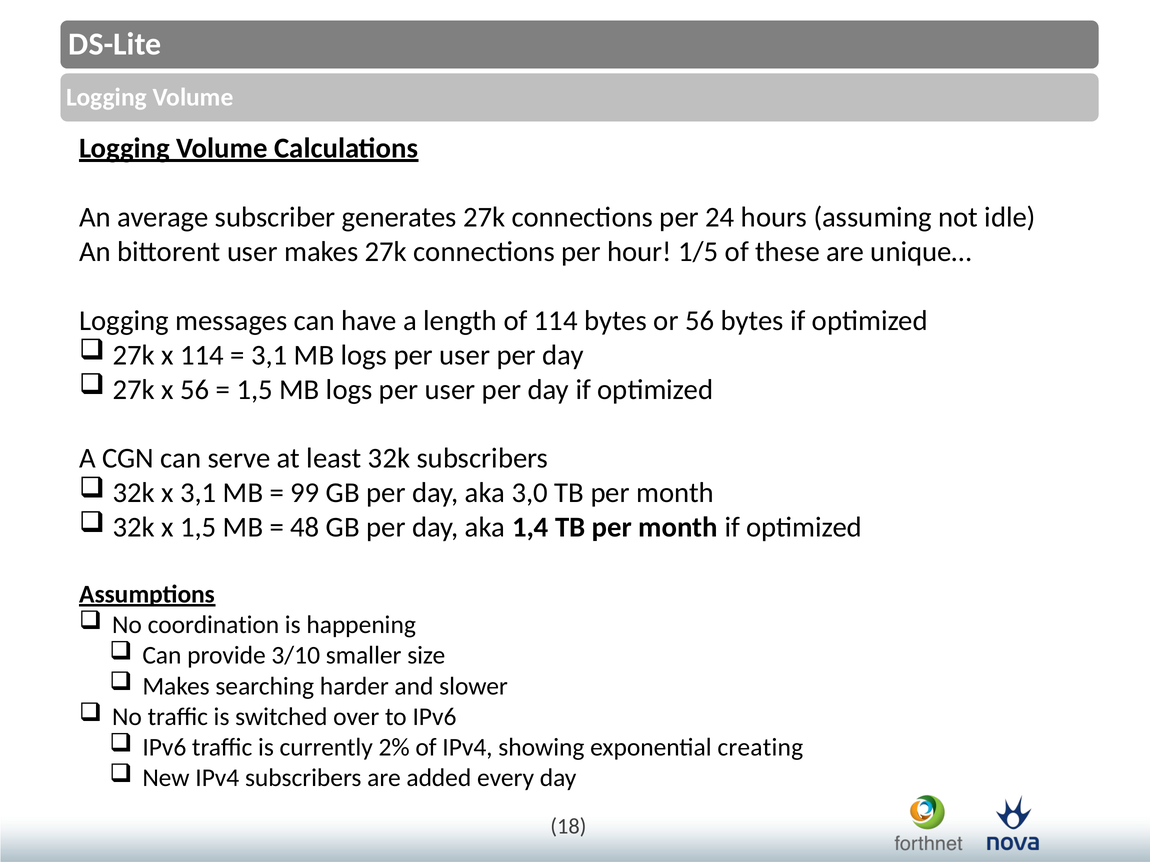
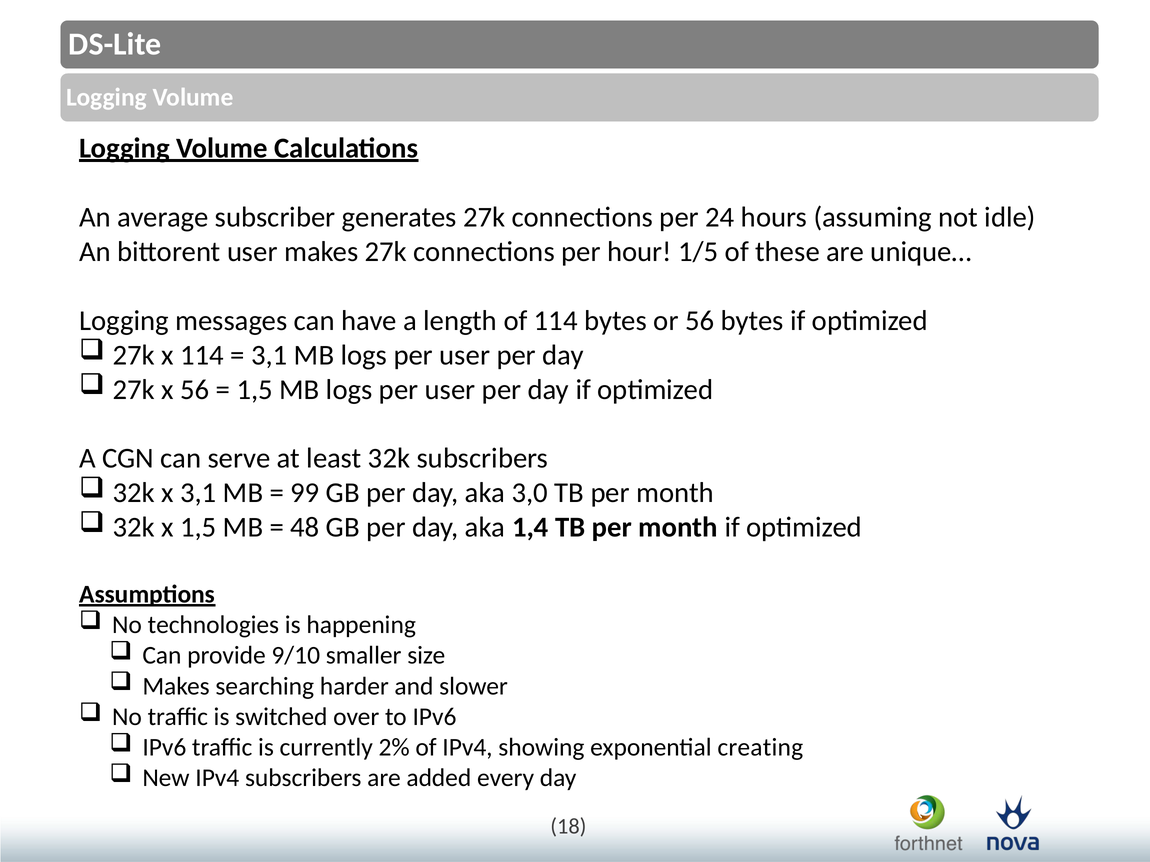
coordination: coordination -> technologies
3/10: 3/10 -> 9/10
